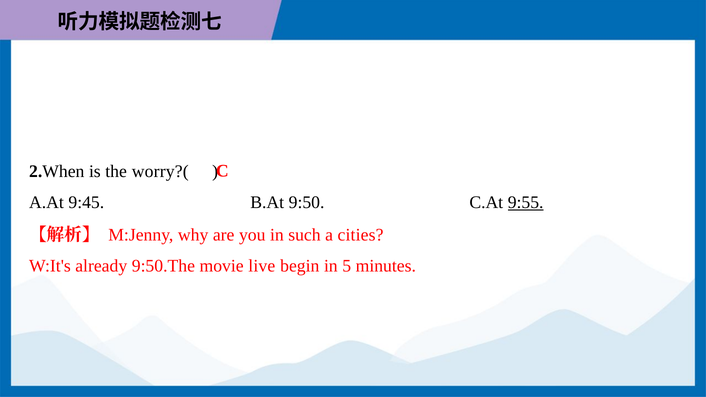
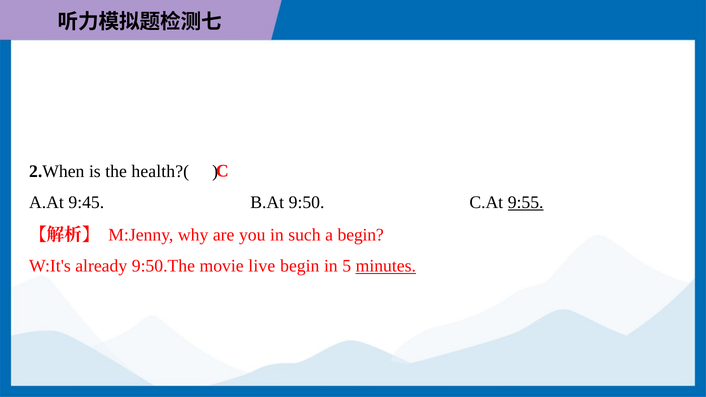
worry?(: worry?( -> health?(
a cities: cities -> begin
minutes underline: none -> present
